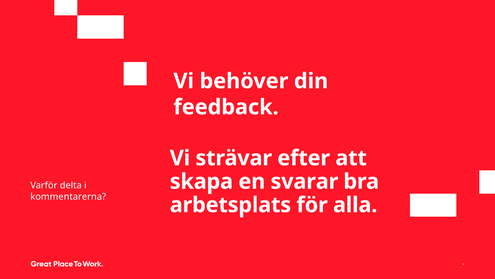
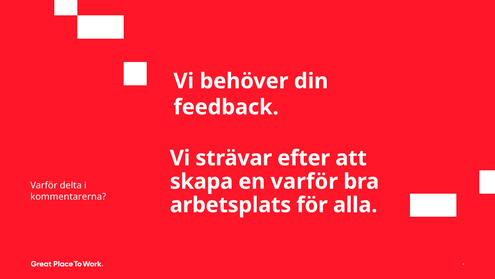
en svarar: svarar -> varför
